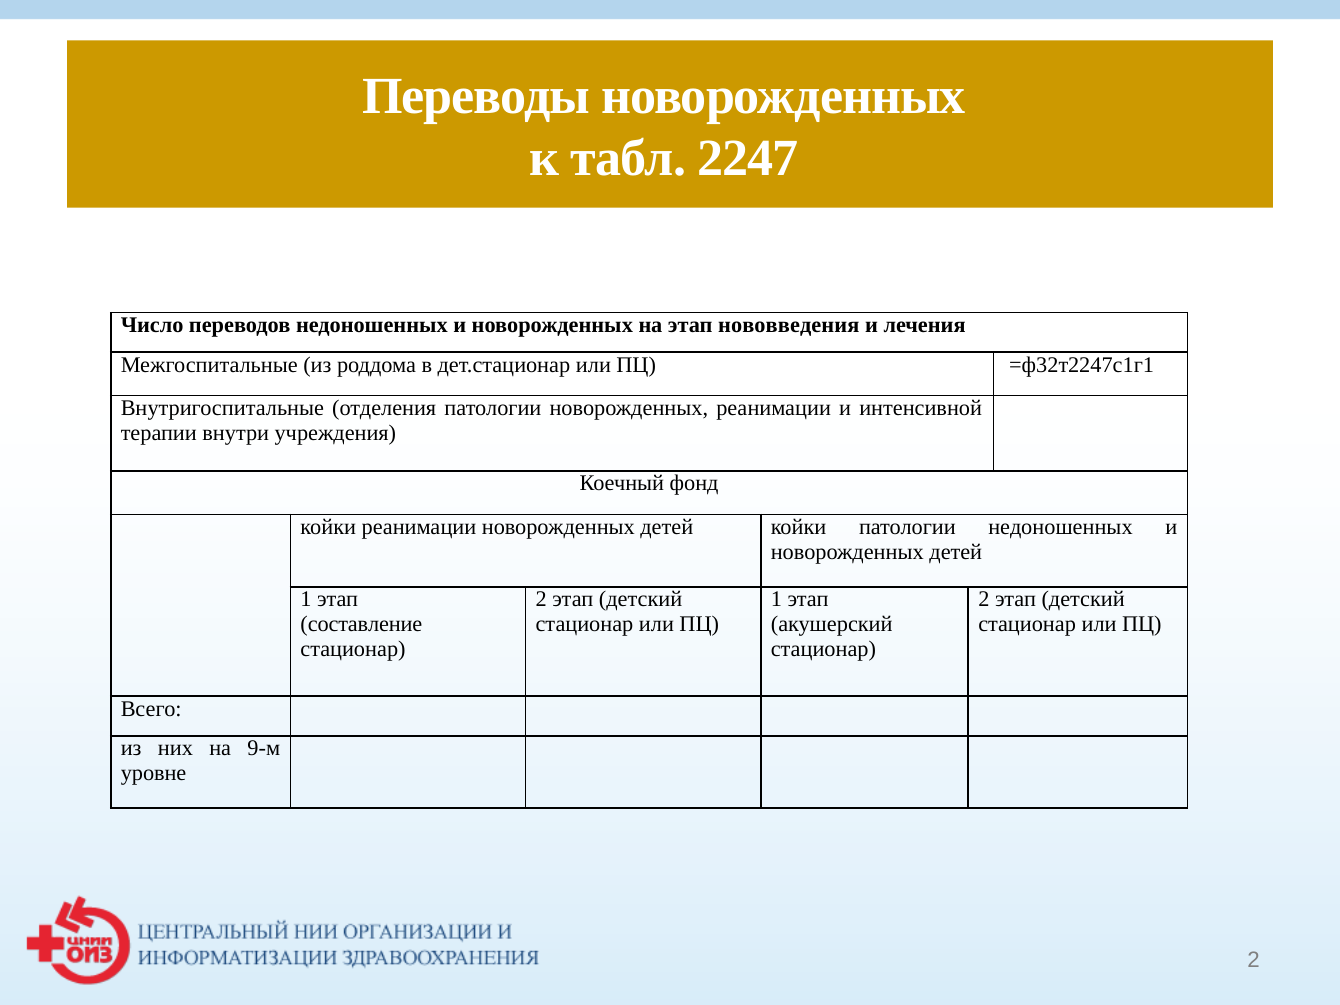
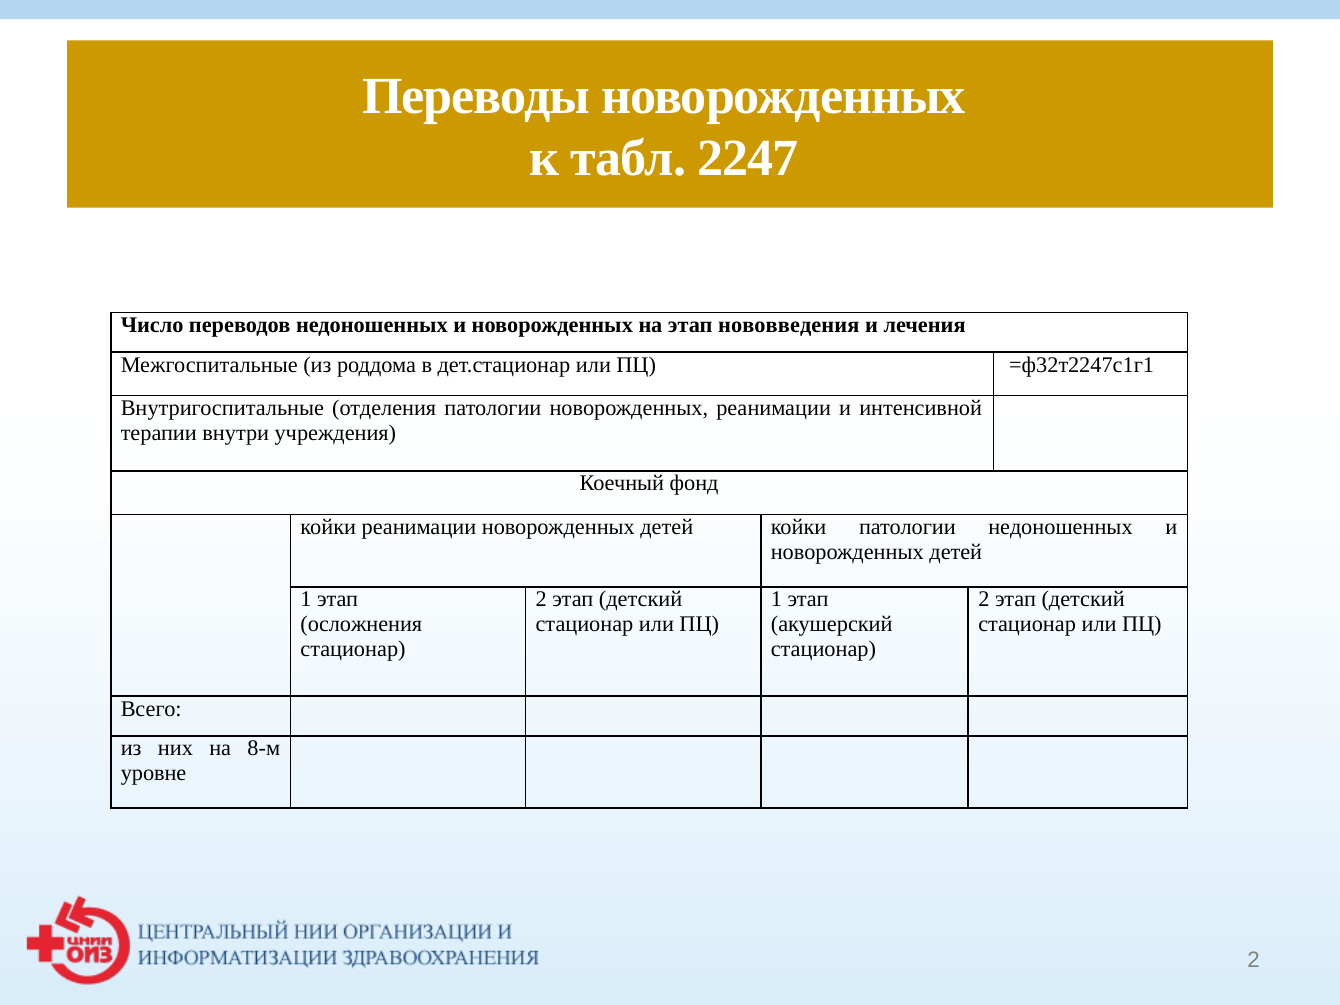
составление: составление -> осложнения
9-м: 9-м -> 8-м
